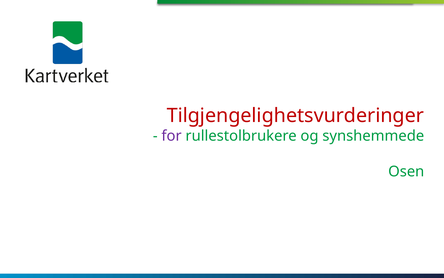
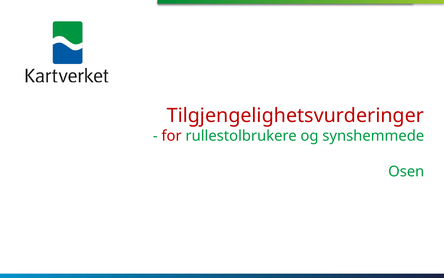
for colour: purple -> red
